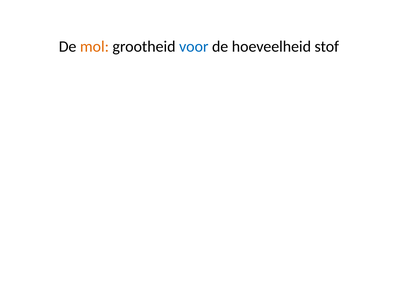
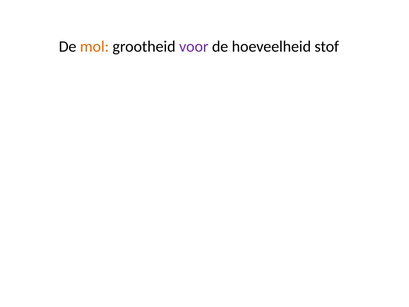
voor colour: blue -> purple
